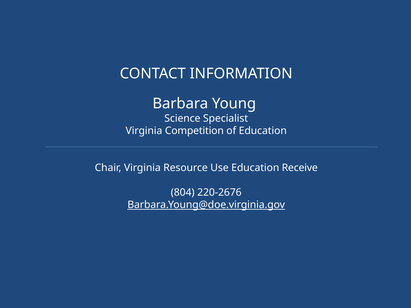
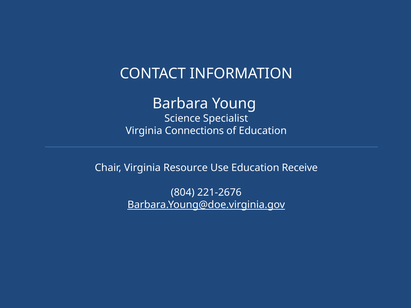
Competition: Competition -> Connections
220-2676: 220-2676 -> 221-2676
